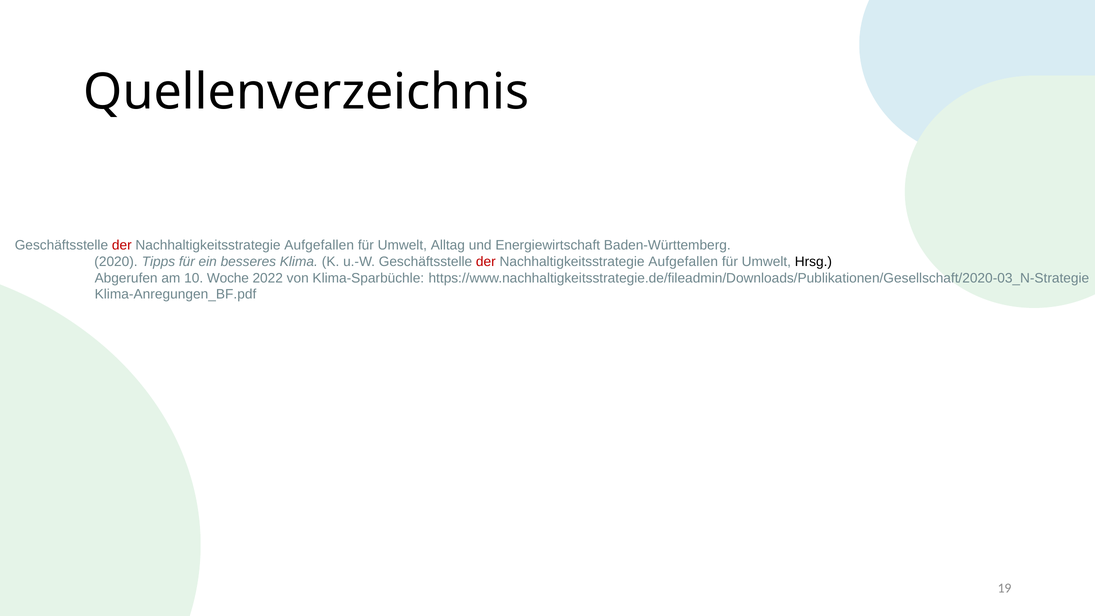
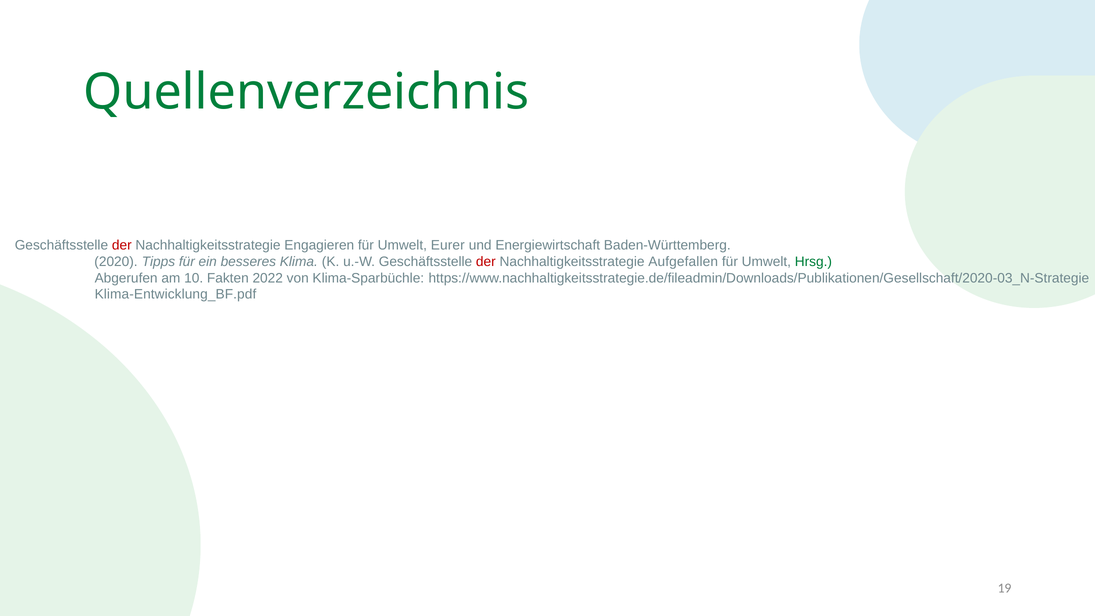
Quellenverzeichnis colour: black -> green
Aufgefallen at (319, 245): Aufgefallen -> Engagieren
Alltag: Alltag -> Eurer
Hrsg colour: black -> green
Woche: Woche -> Fakten
Klima-Anregungen_BF.pdf: Klima-Anregungen_BF.pdf -> Klima-Entwicklung_BF.pdf
